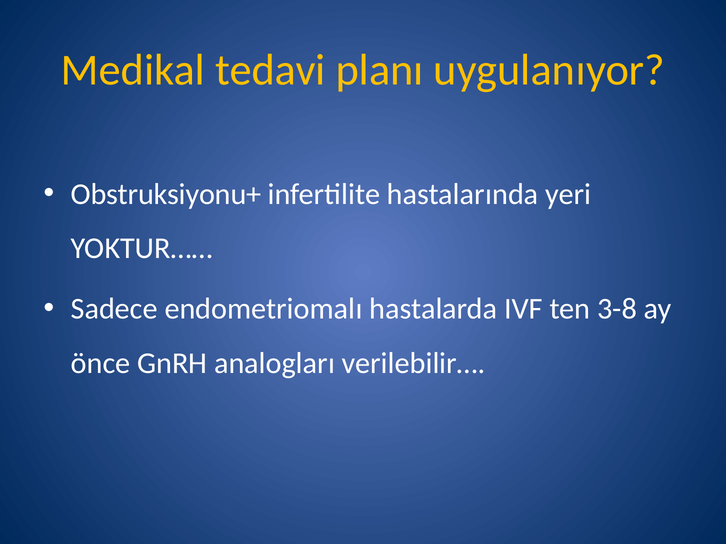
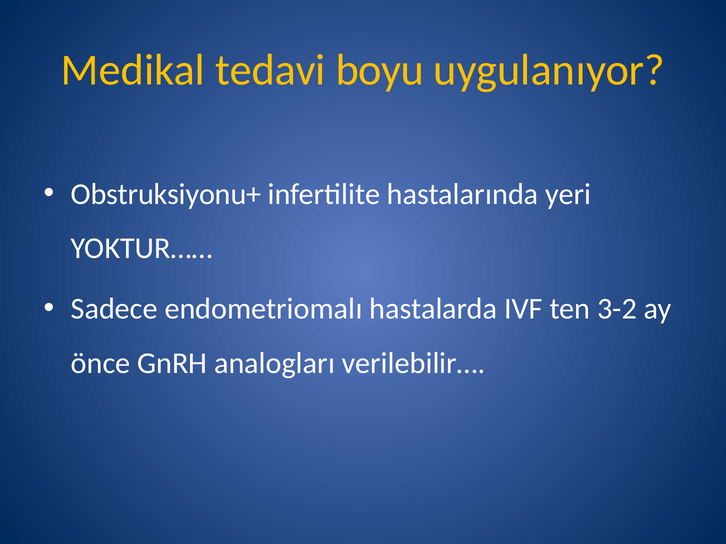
planı: planı -> boyu
3-8: 3-8 -> 3-2
